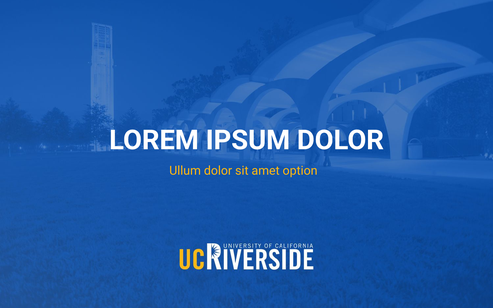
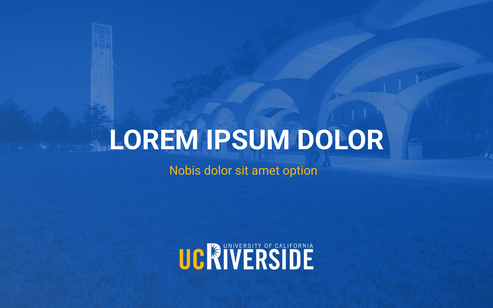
Ullum: Ullum -> Nobis
